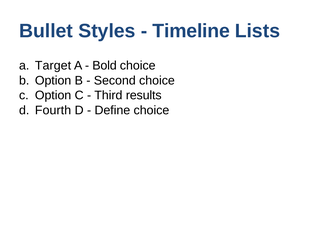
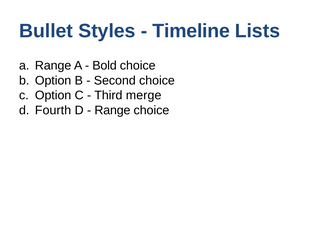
a Target: Target -> Range
results: results -> merge
Define at (112, 110): Define -> Range
